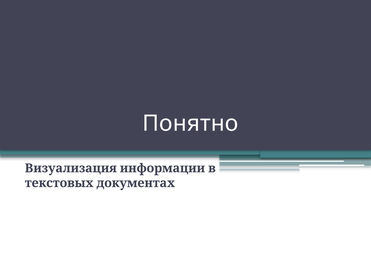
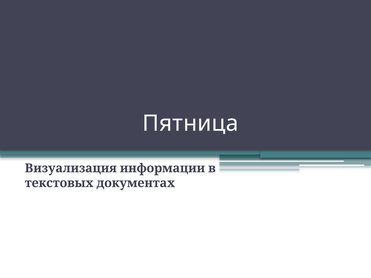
Понятно: Понятно -> Пятница
